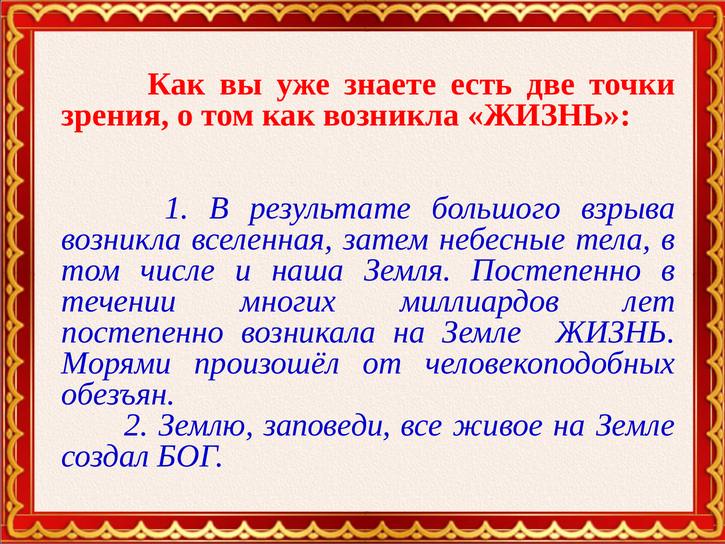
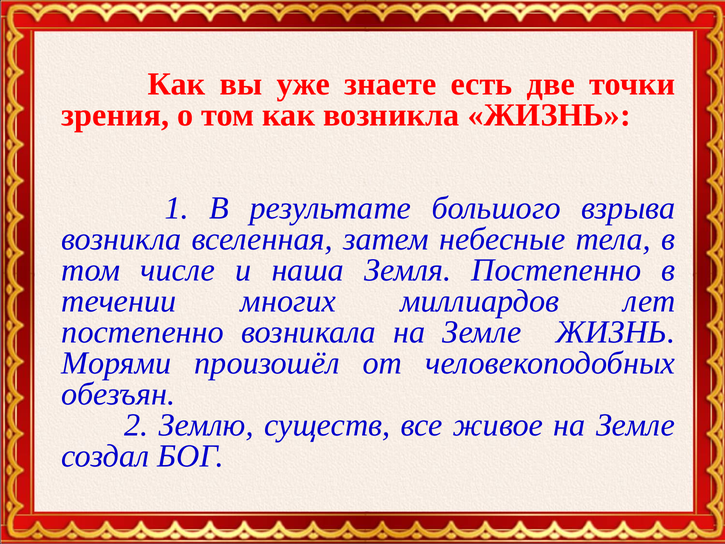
заповеди: заповеди -> существ
